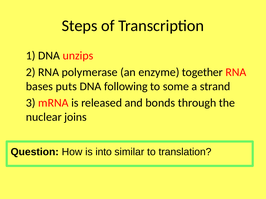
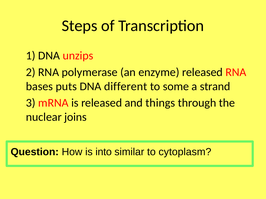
enzyme together: together -> released
following: following -> different
bonds: bonds -> things
translation: translation -> cytoplasm
